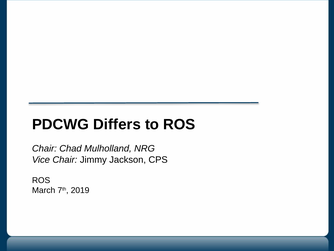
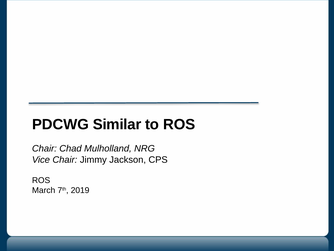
Differs: Differs -> Similar
